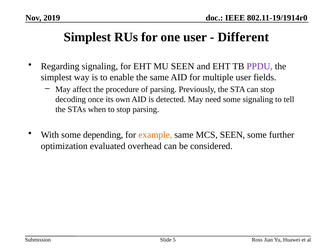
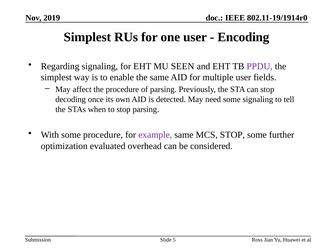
Different: Different -> Encoding
some depending: depending -> procedure
example colour: orange -> purple
MCS SEEN: SEEN -> STOP
